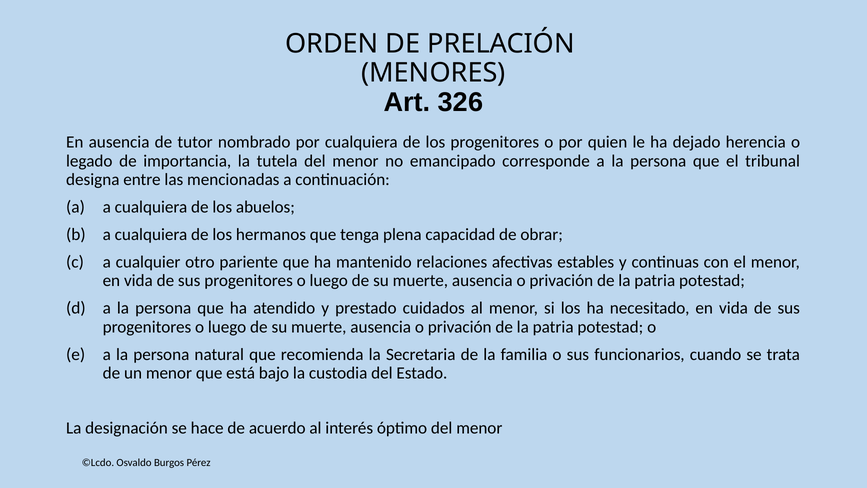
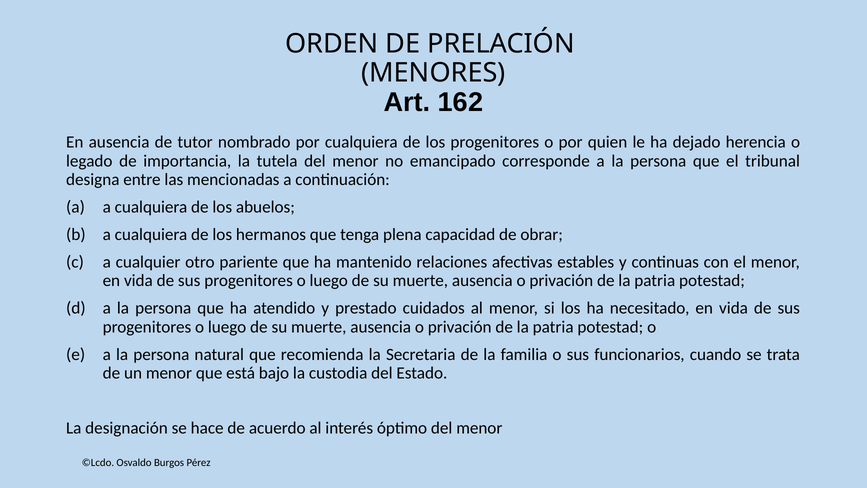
326: 326 -> 162
